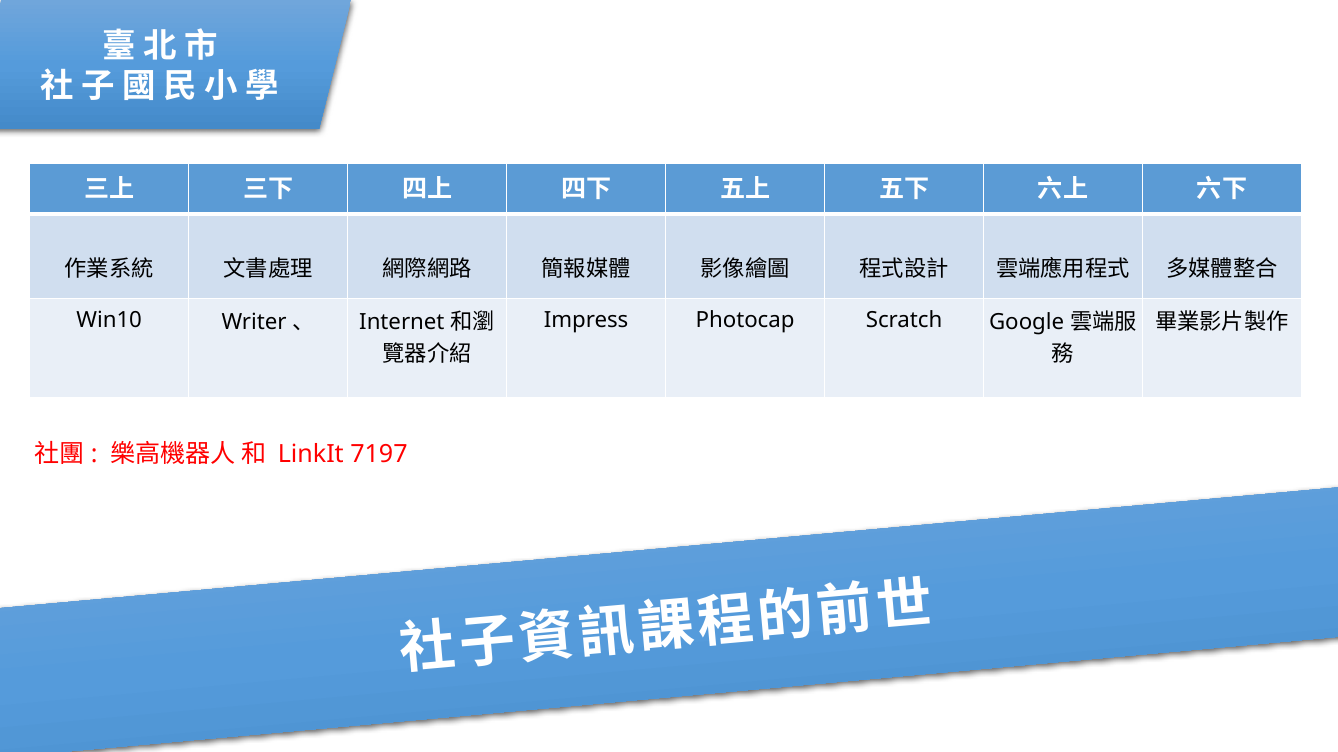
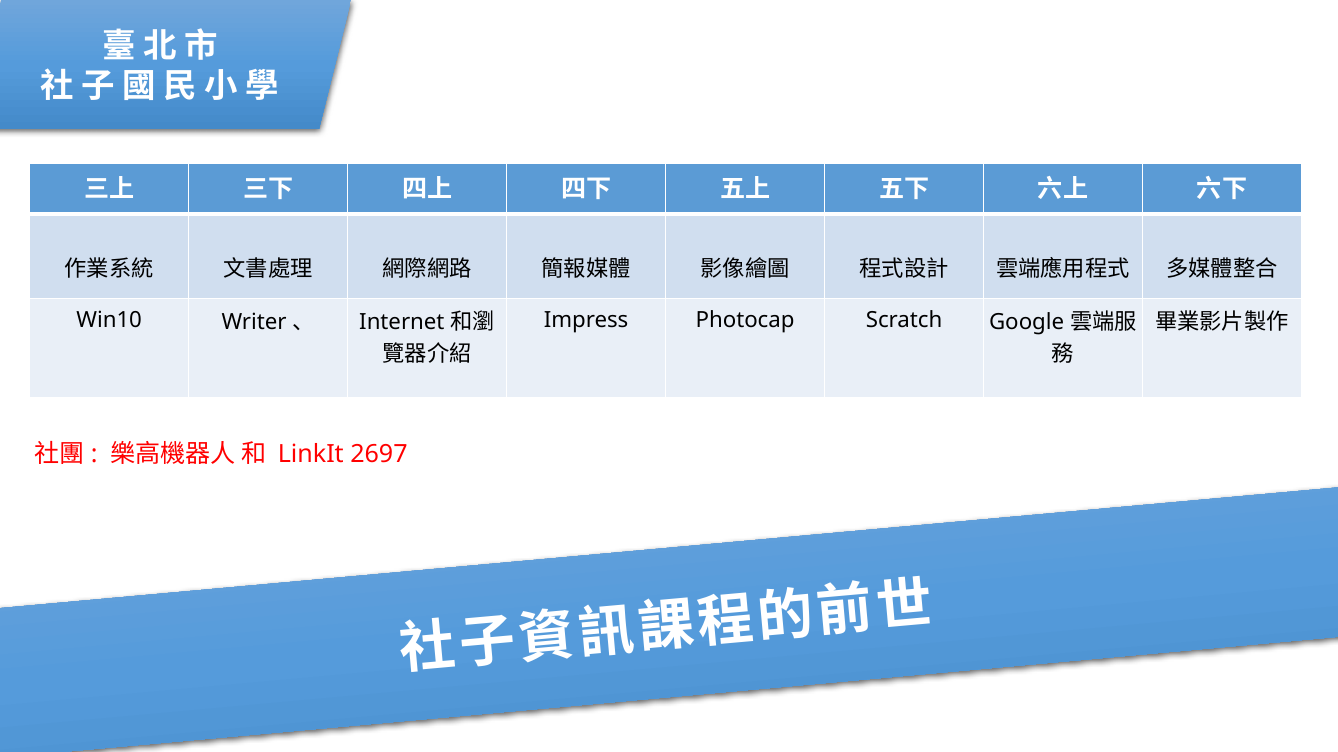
7197: 7197 -> 2697
